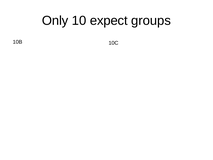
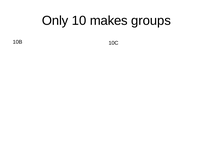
expect: expect -> makes
